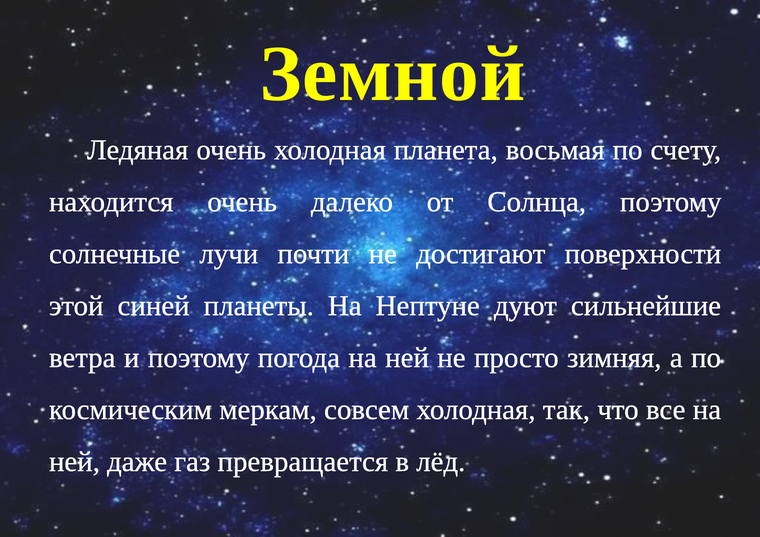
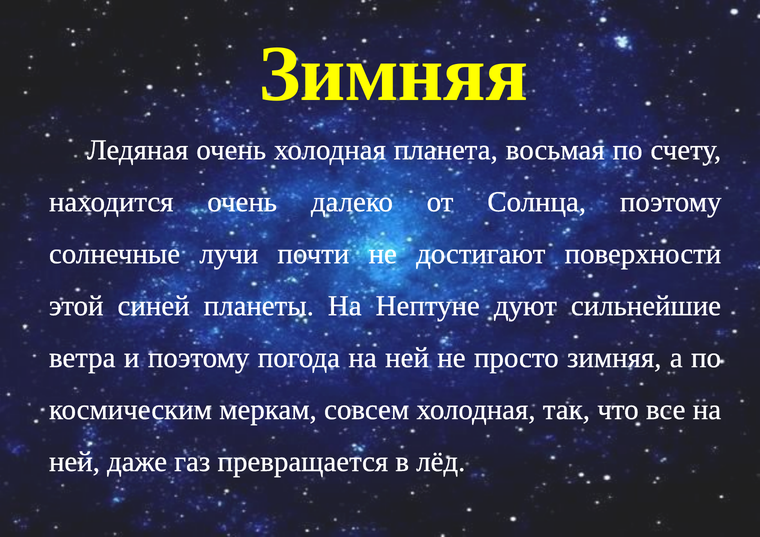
Земной at (393, 74): Земной -> Зимняя
